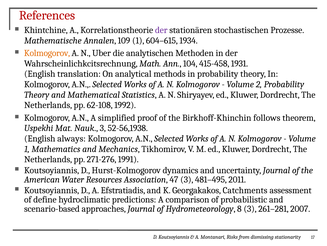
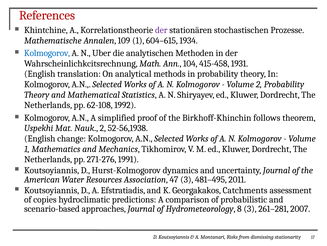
Kolmogorov at (47, 53) colour: orange -> blue
Nauk 3: 3 -> 2
always: always -> change
define: define -> copies
